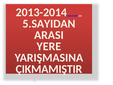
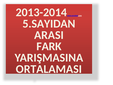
YERE: YERE -> FARK
ÇIKMAMIŞTIR: ÇIKMAMIŞTIR -> ORTALAMASI
